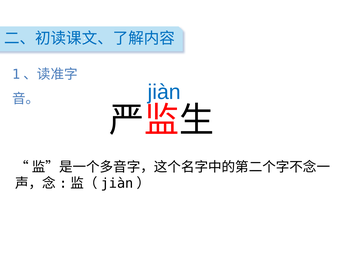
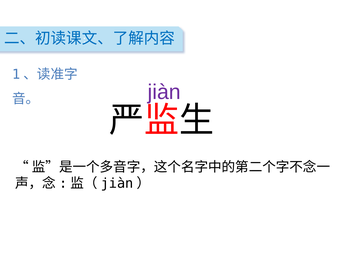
jiàn colour: blue -> purple
